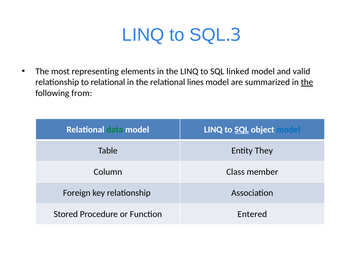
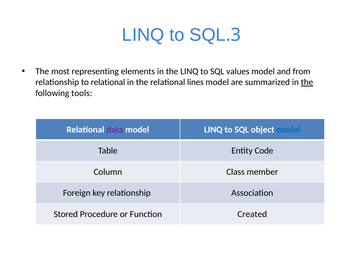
linked: linked -> values
valid: valid -> from
from: from -> tools
data colour: green -> purple
SQL at (242, 130) underline: present -> none
They: They -> Code
Entered: Entered -> Created
